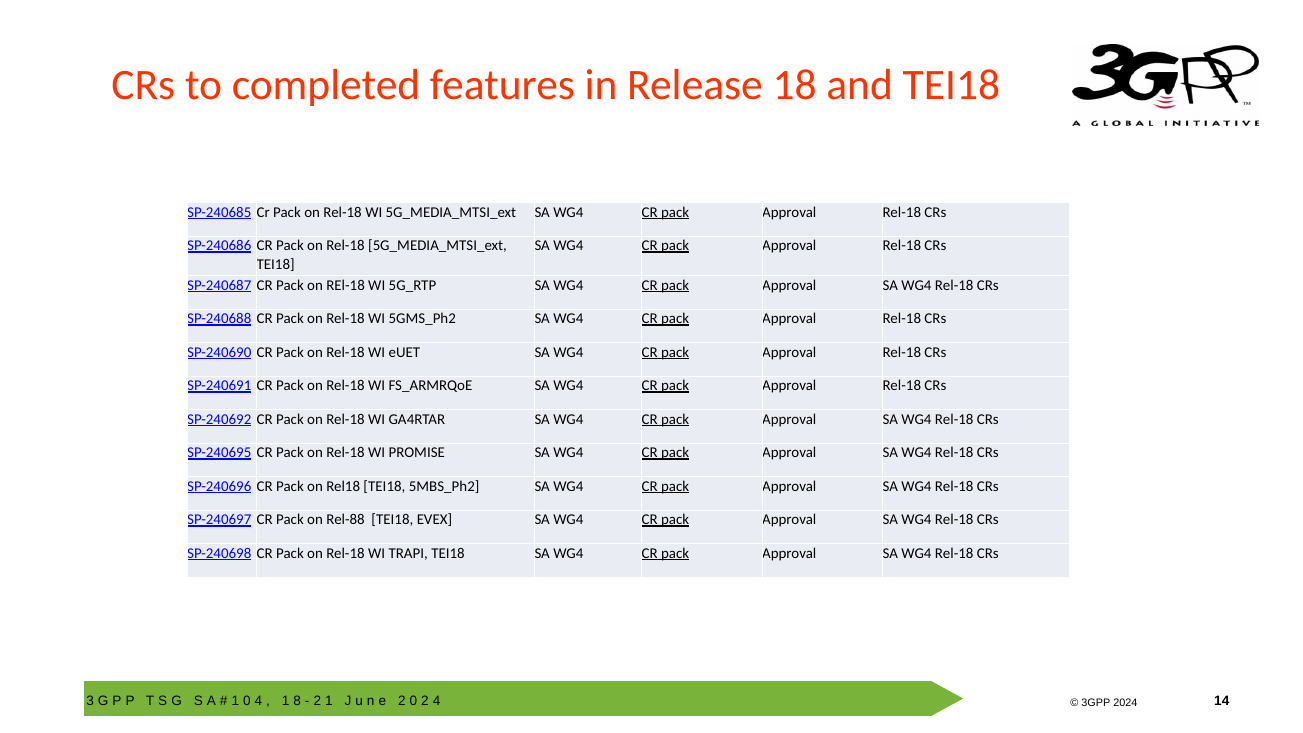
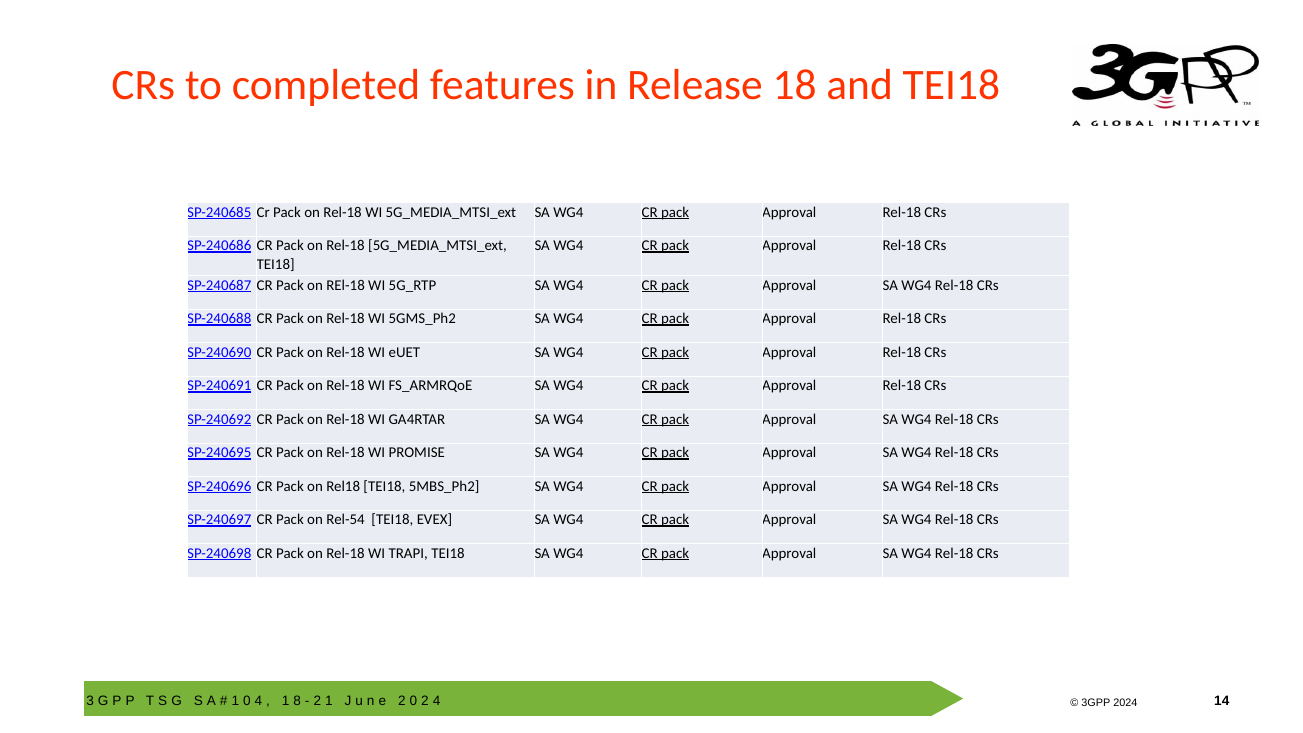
Rel-88: Rel-88 -> Rel-54
